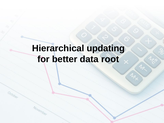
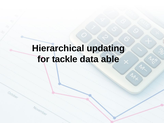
better: better -> tackle
root: root -> able
